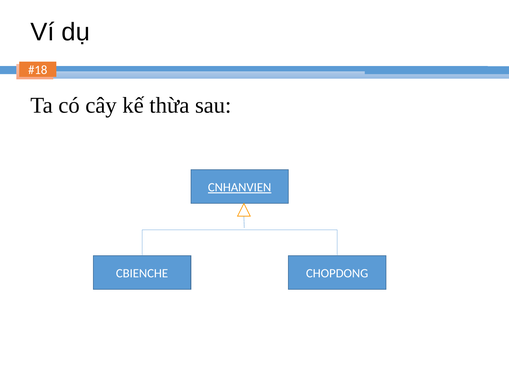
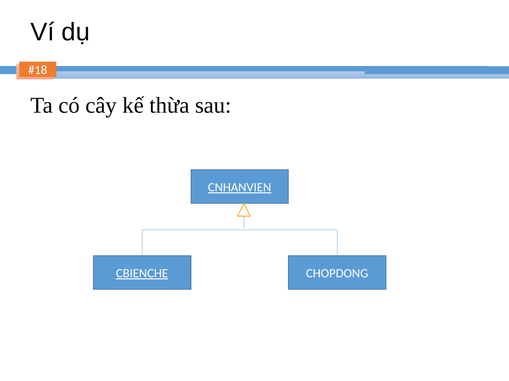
CBIENCHE underline: none -> present
